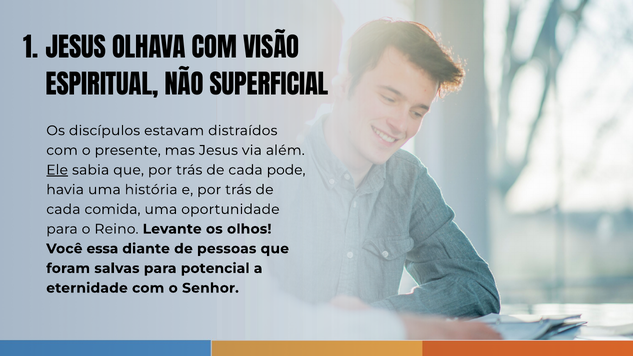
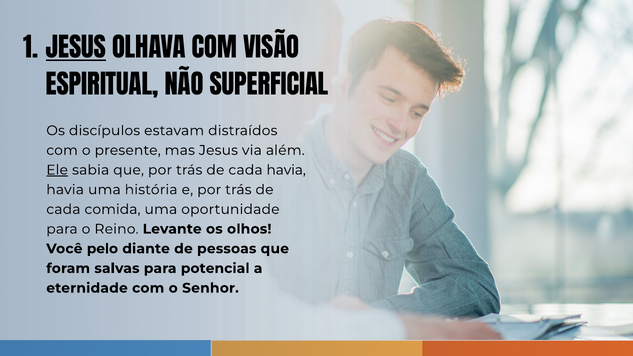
JESUS at (76, 49) underline: none -> present
cada pode: pode -> havia
essa: essa -> pelo
